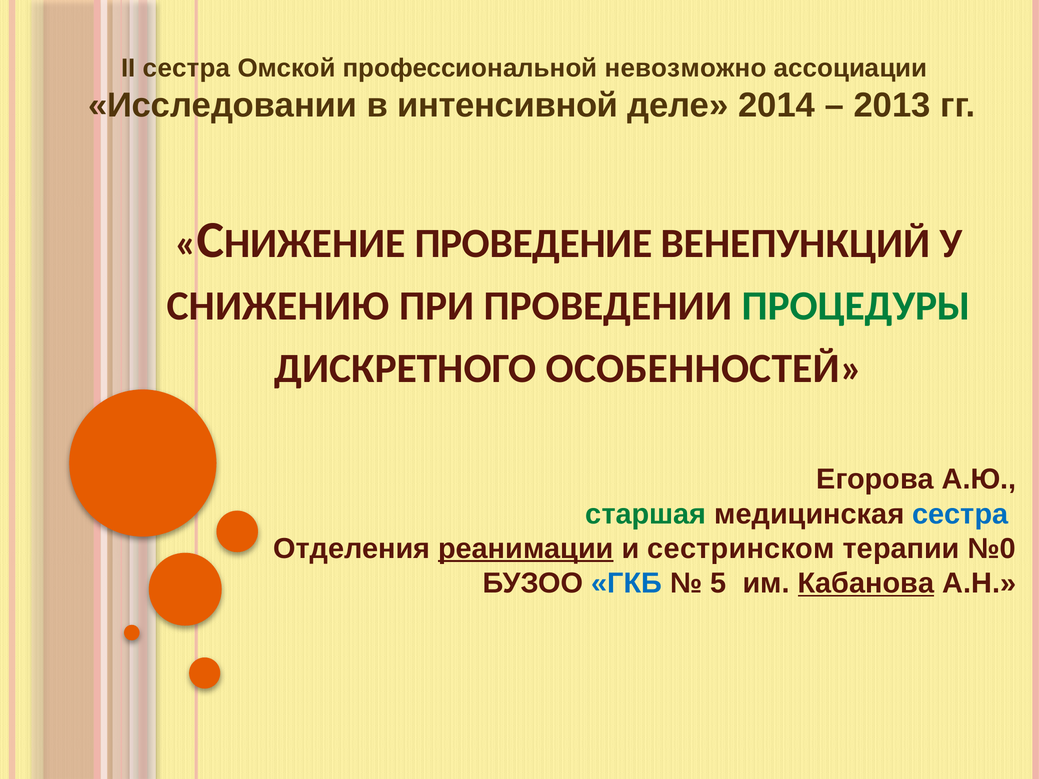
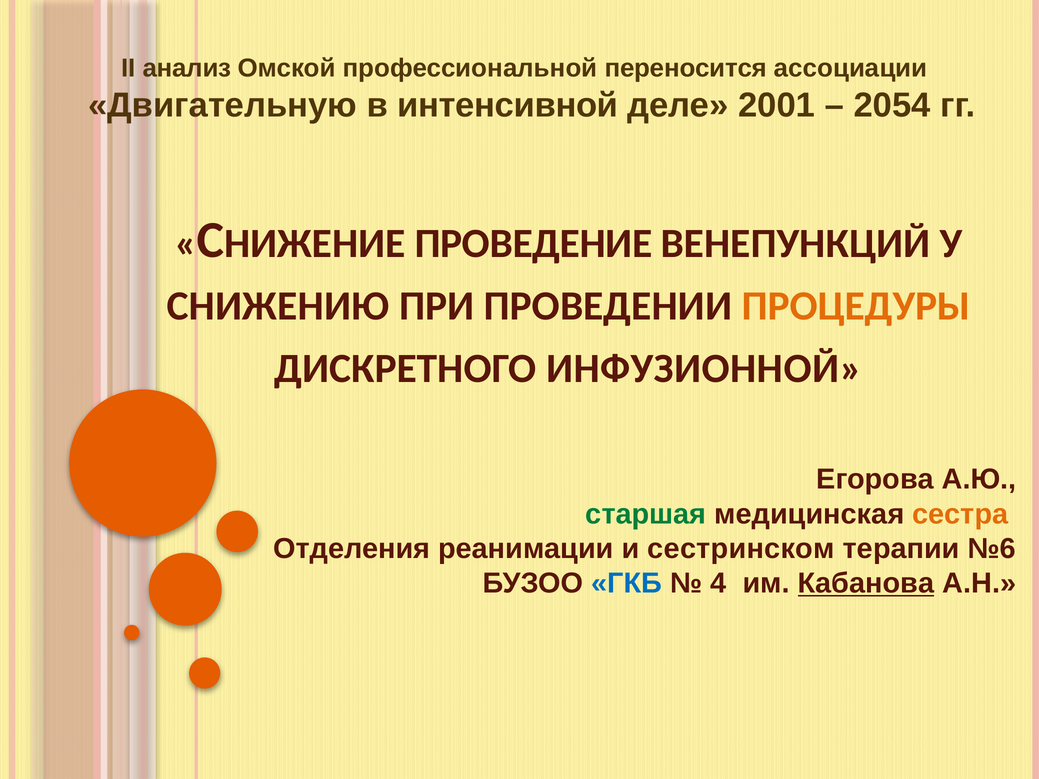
II сестра: сестра -> анализ
невозможно: невозможно -> переносится
Исследовании: Исследовании -> Двигательную
2014: 2014 -> 2001
2013: 2013 -> 2054
ПРОЦЕДУРЫ colour: green -> orange
ОСОБЕННОСТЕЙ: ОСОБЕННОСТЕЙ -> ИНФУЗИОННОЙ
сестра at (960, 514) colour: blue -> orange
реанимации underline: present -> none
№0: №0 -> №6
5: 5 -> 4
